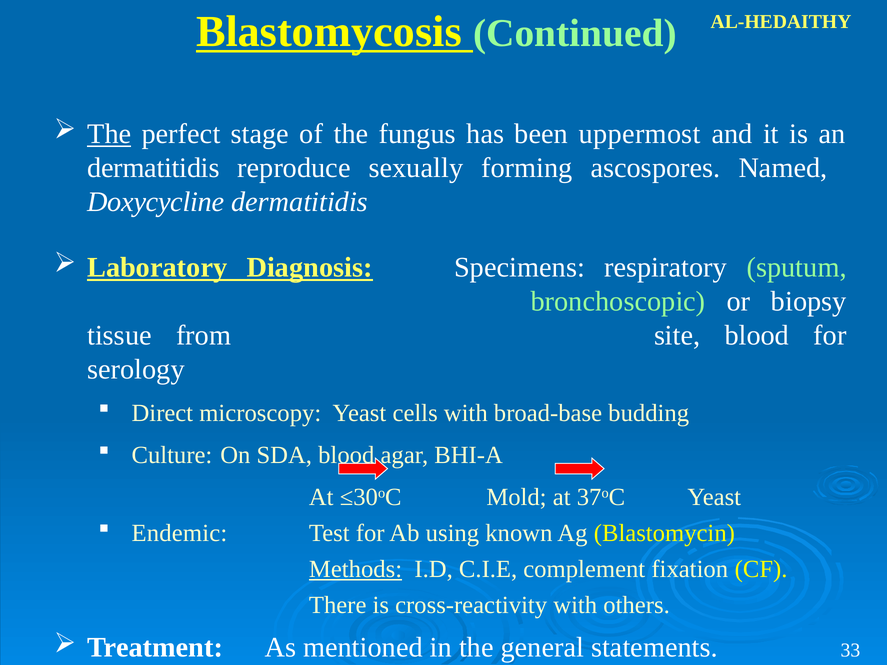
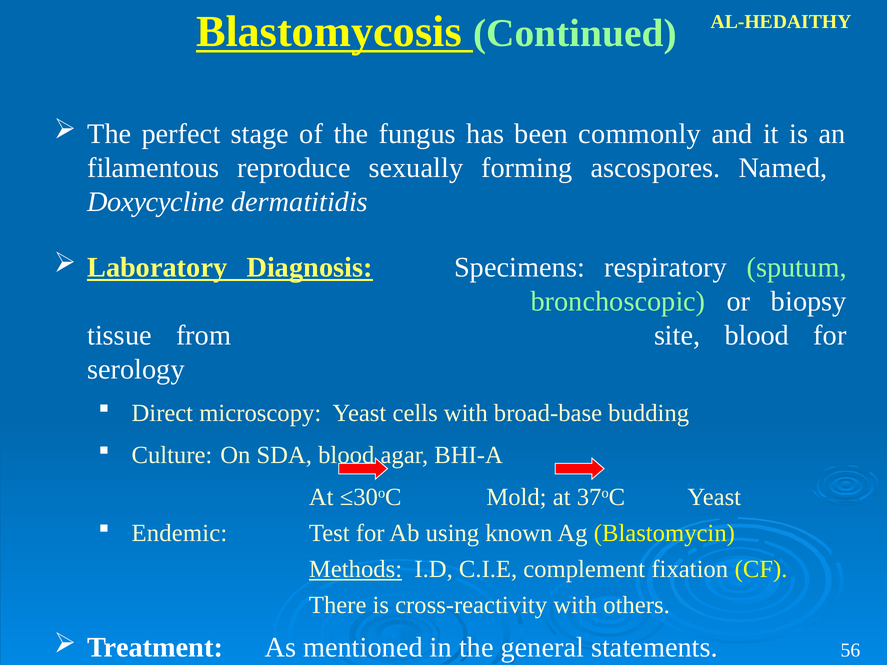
The at (109, 134) underline: present -> none
uppermost: uppermost -> commonly
dermatitidis at (153, 168): dermatitidis -> filamentous
33: 33 -> 56
